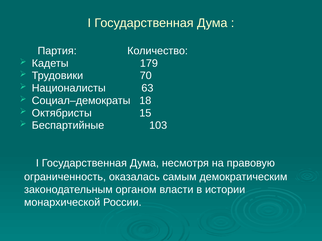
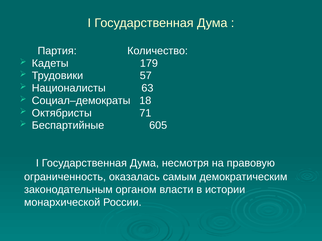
70: 70 -> 57
15: 15 -> 71
103: 103 -> 605
